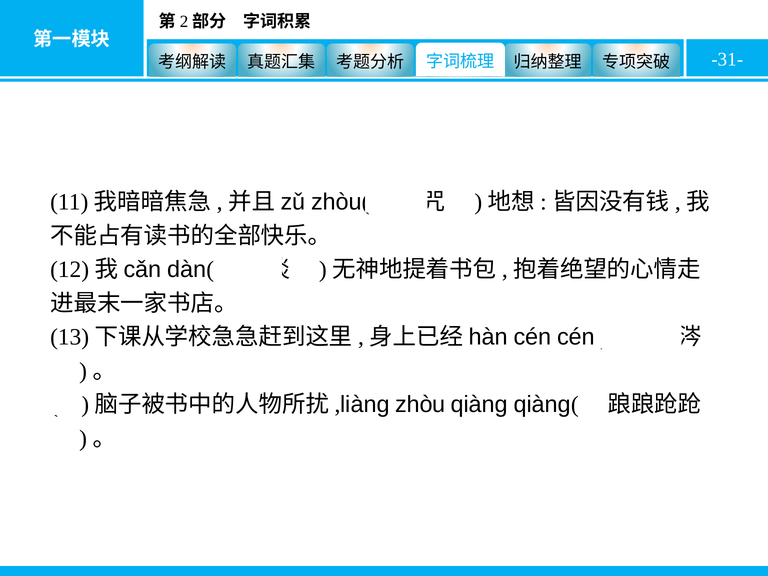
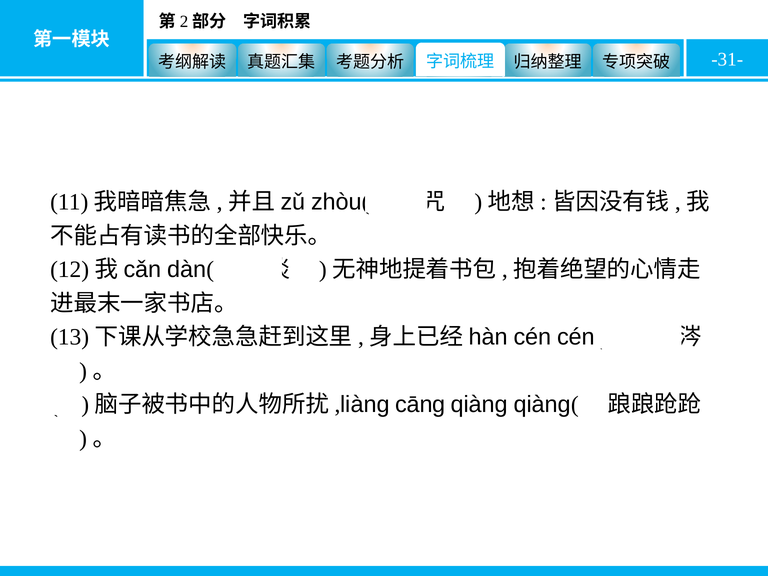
zhòu: zhòu -> cāng
